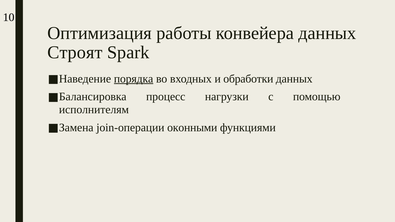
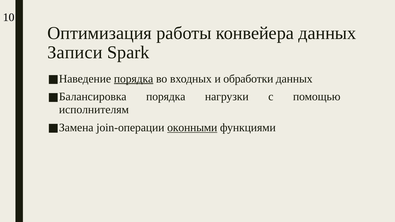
Строят: Строят -> Записи
процесс at (166, 97): процесс -> порядка
оконными underline: none -> present
